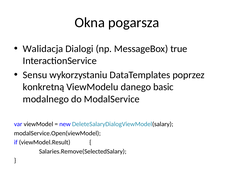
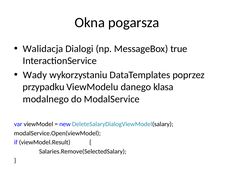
Sensu: Sensu -> Wady
konkretną: konkretną -> przypadku
basic: basic -> klasa
